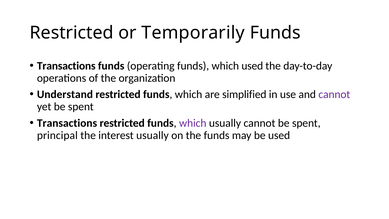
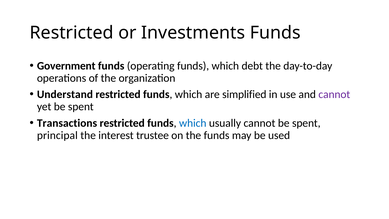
Temporarily: Temporarily -> Investments
Transactions at (66, 66): Transactions -> Government
which used: used -> debt
which at (193, 123) colour: purple -> blue
interest usually: usually -> trustee
